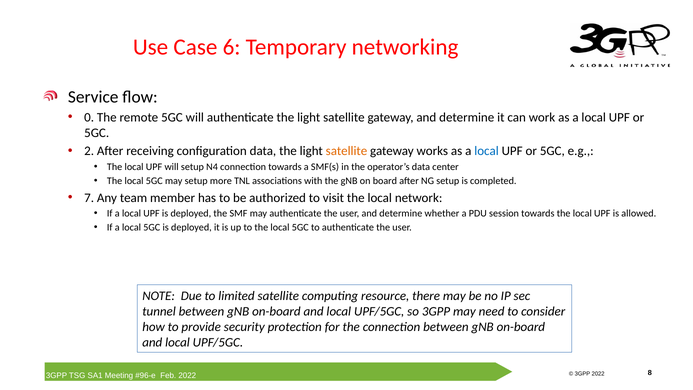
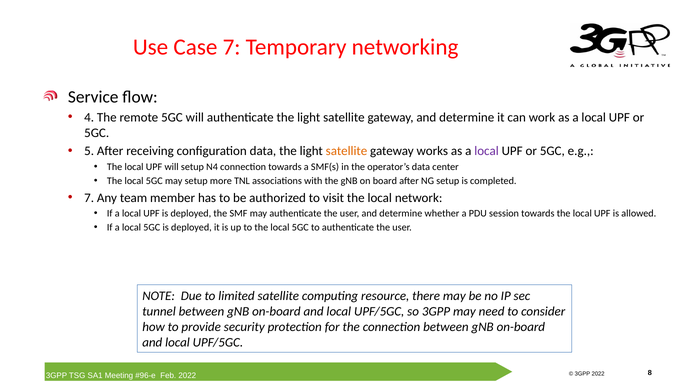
Case 6: 6 -> 7
0: 0 -> 4
2: 2 -> 5
local at (487, 151) colour: blue -> purple
